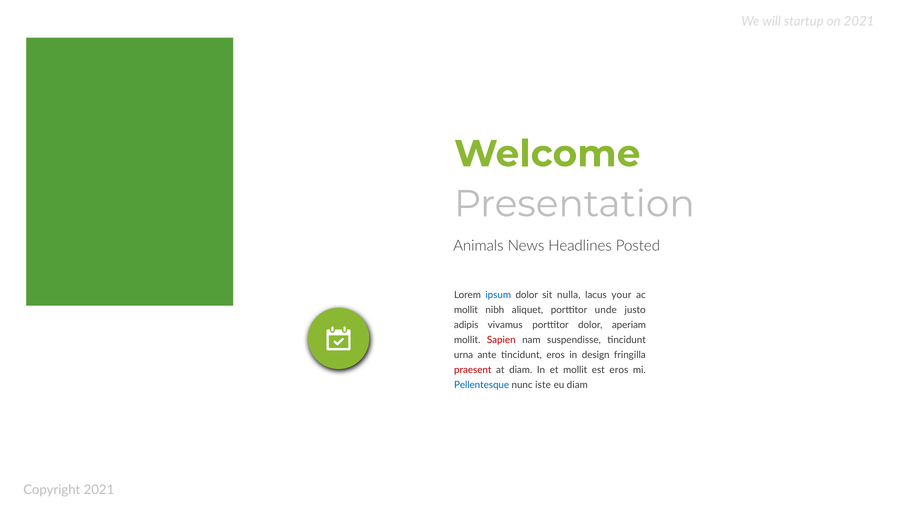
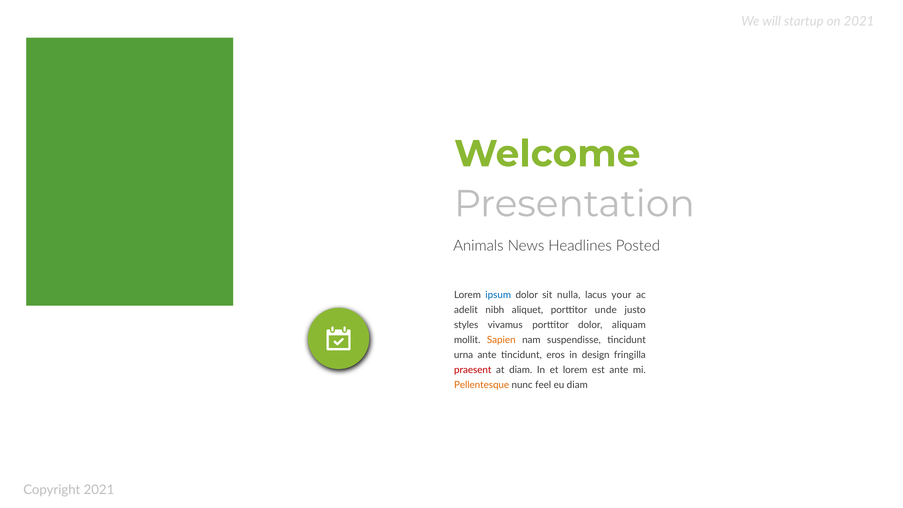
mollit at (466, 310): mollit -> adelit
adipis: adipis -> styles
aperiam: aperiam -> aliquam
Sapien colour: red -> orange
et mollit: mollit -> lorem
est eros: eros -> ante
Pellentesque colour: blue -> orange
iste: iste -> feel
